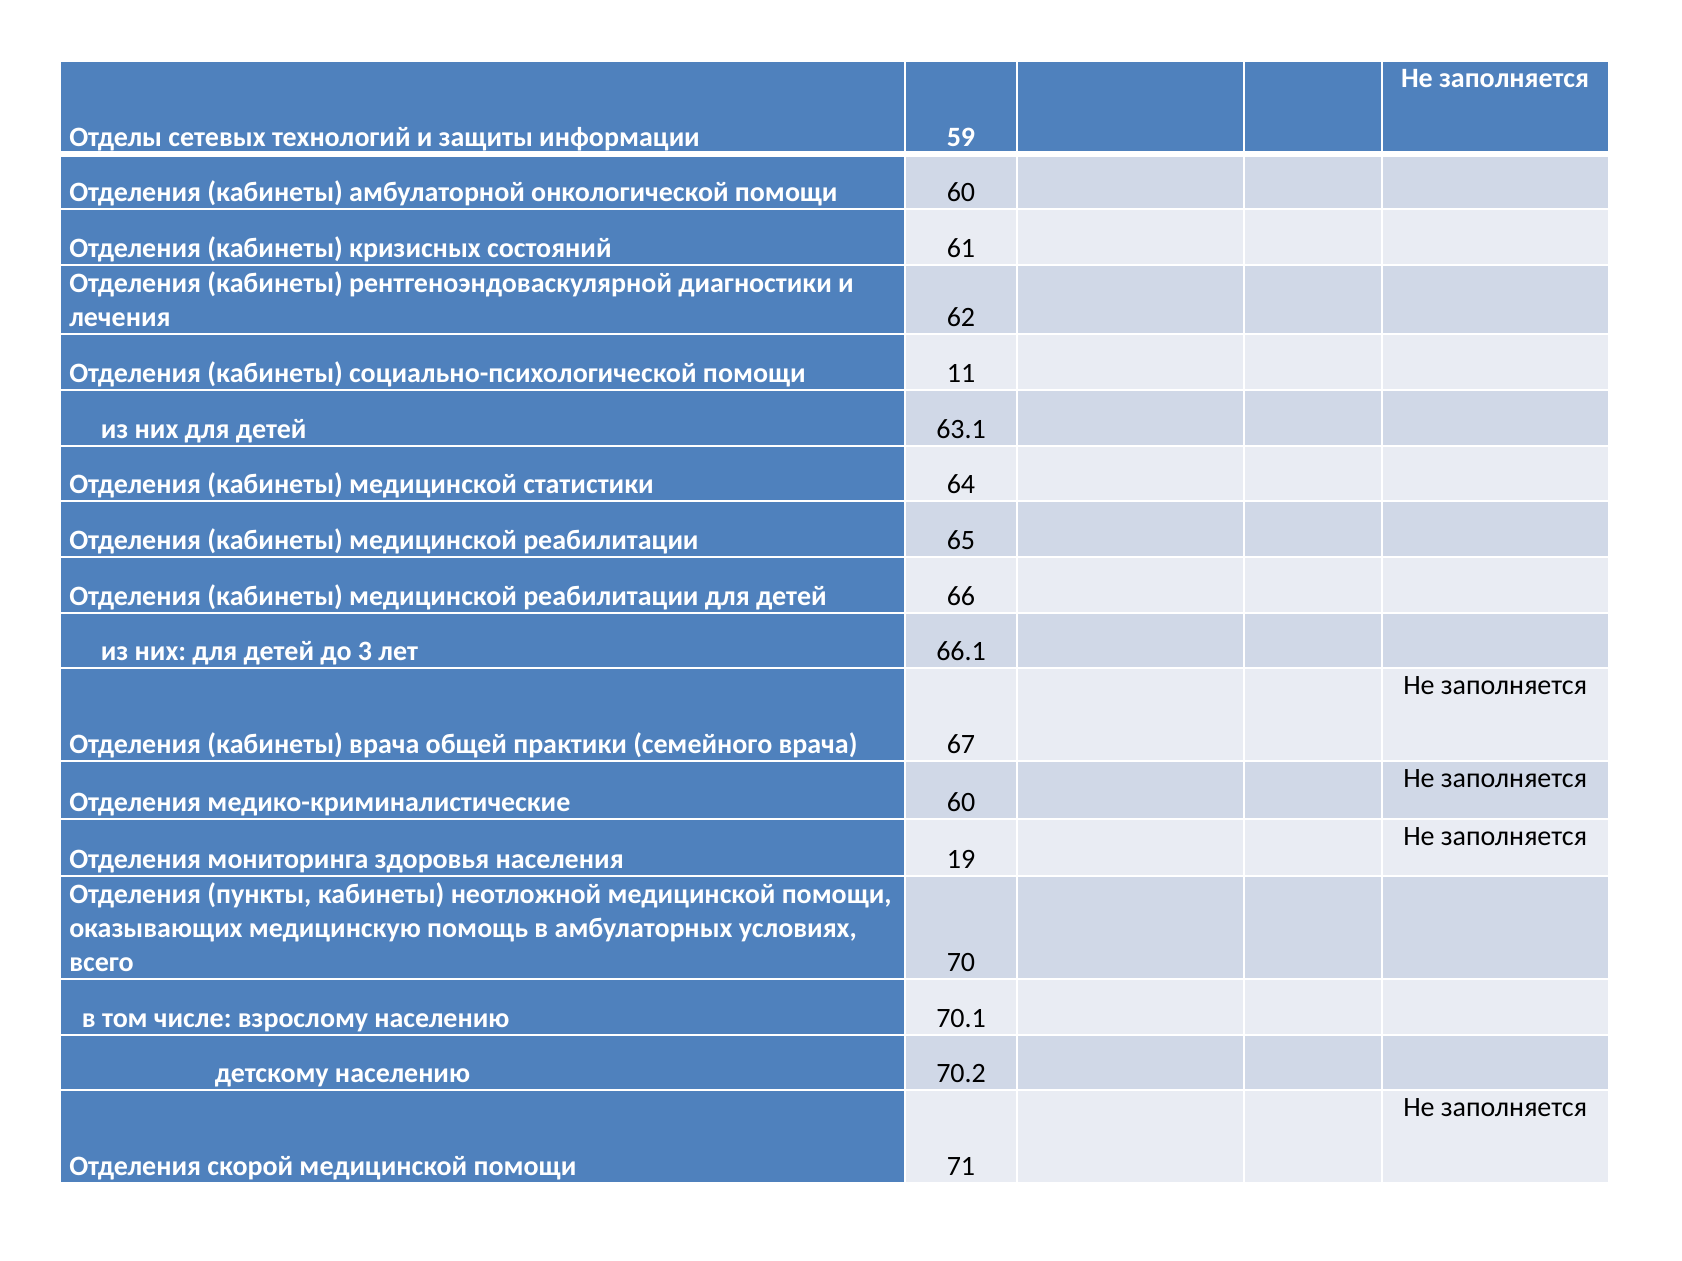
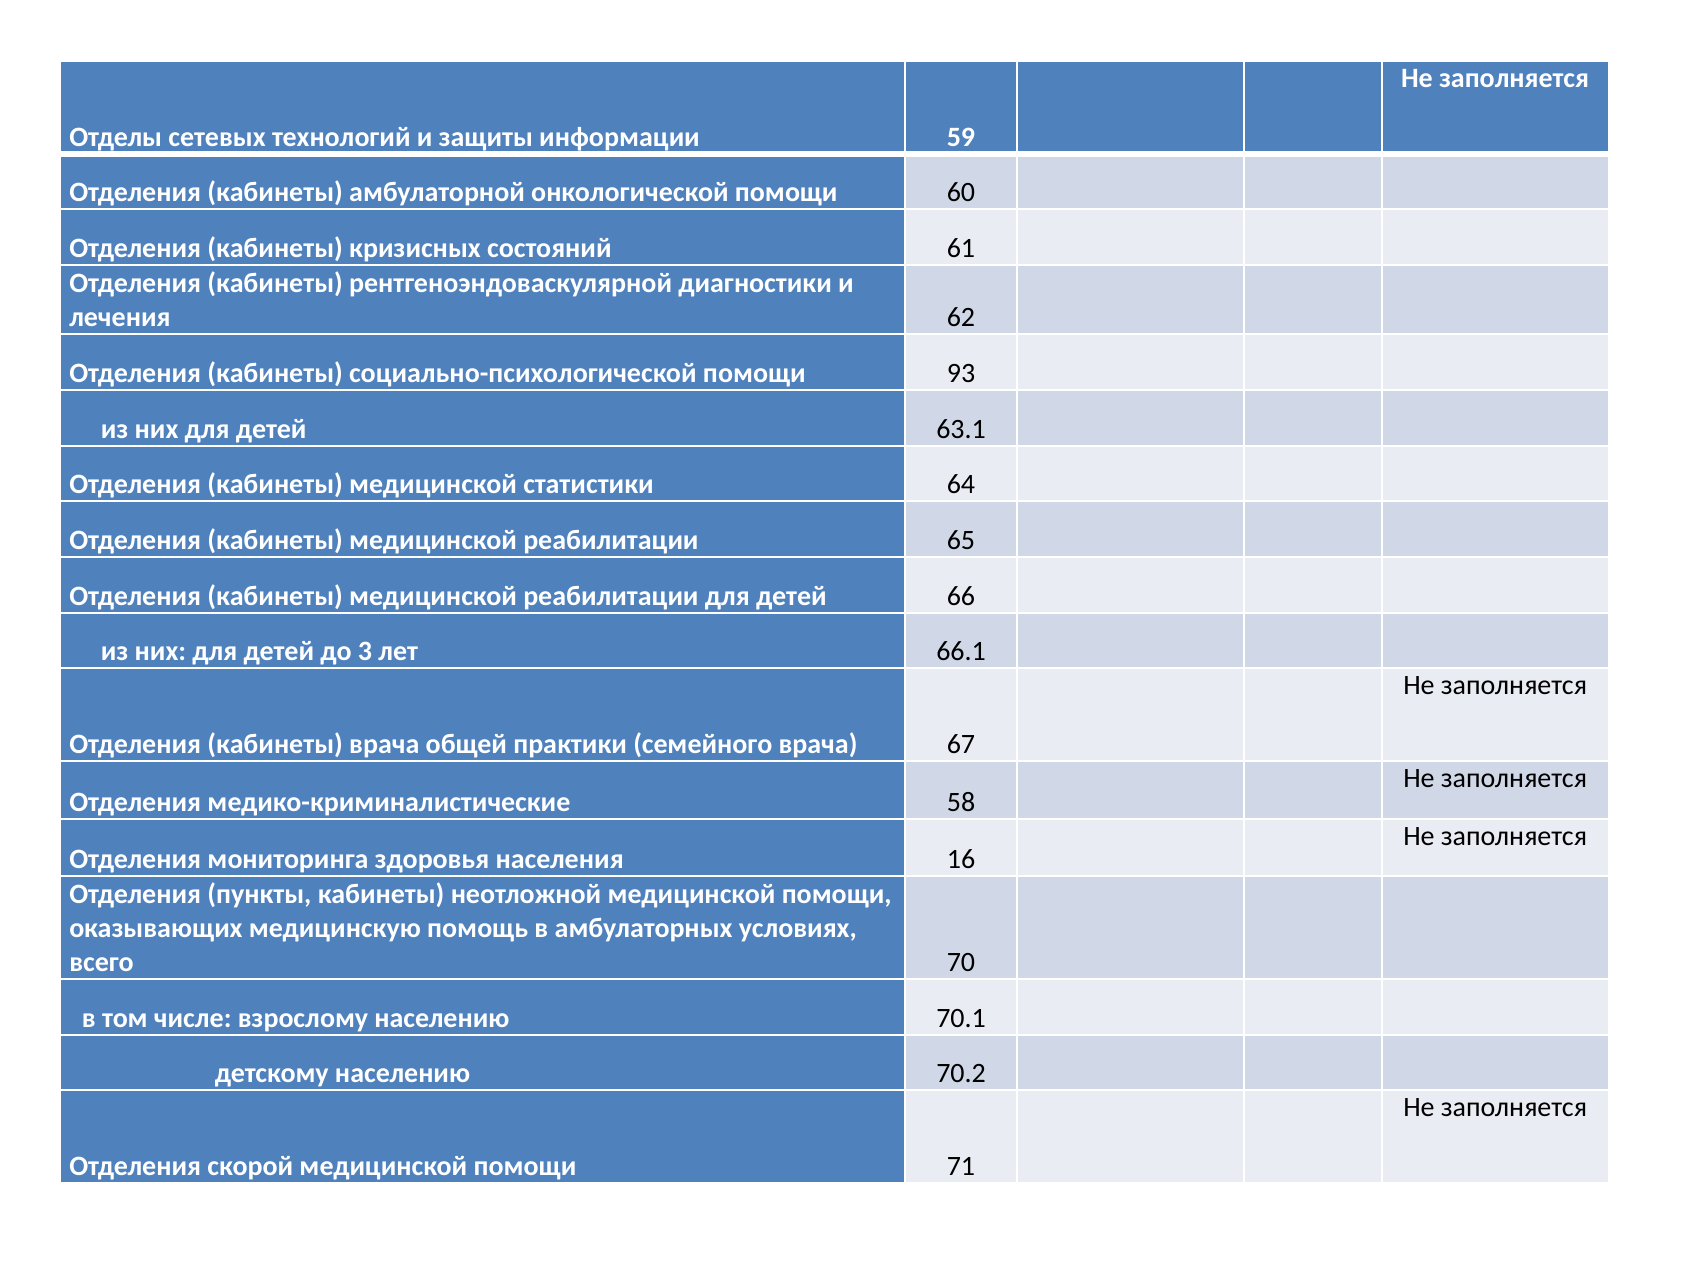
11: 11 -> 93
медико-криминалистические 60: 60 -> 58
19: 19 -> 16
